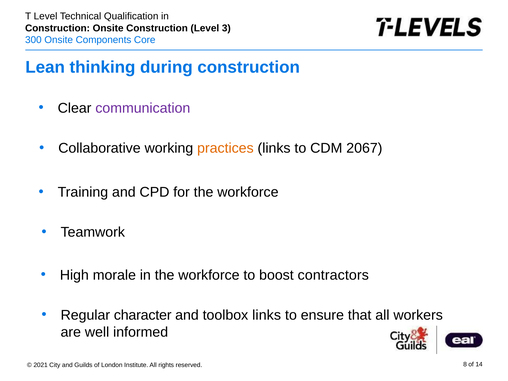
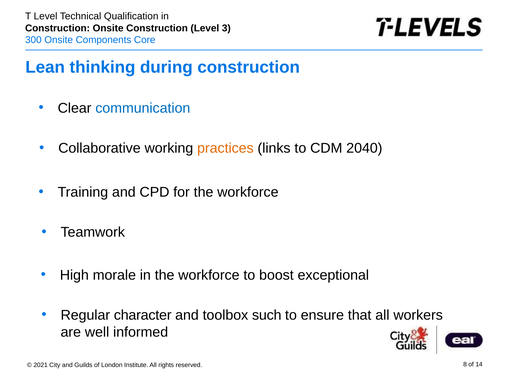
communication colour: purple -> blue
2067: 2067 -> 2040
contractors: contractors -> exceptional
toolbox links: links -> such
